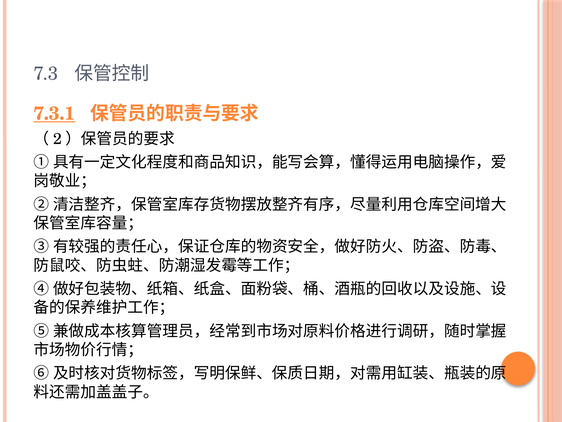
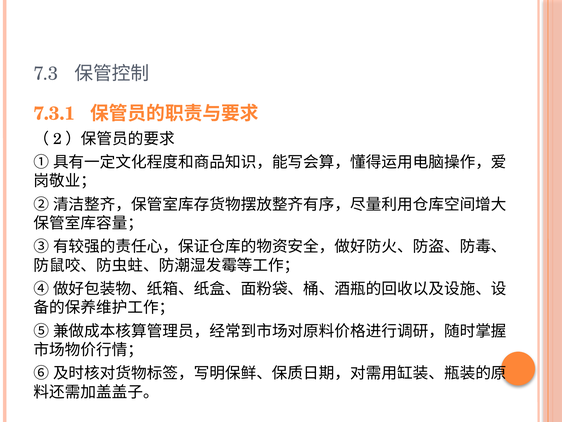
7.3.1 underline: present -> none
